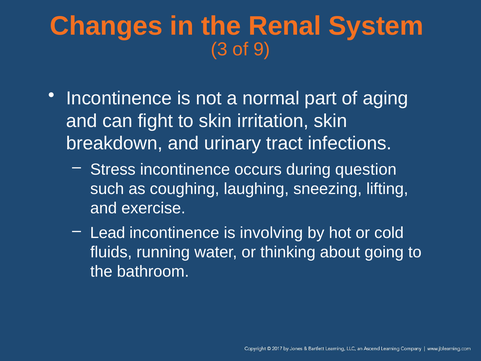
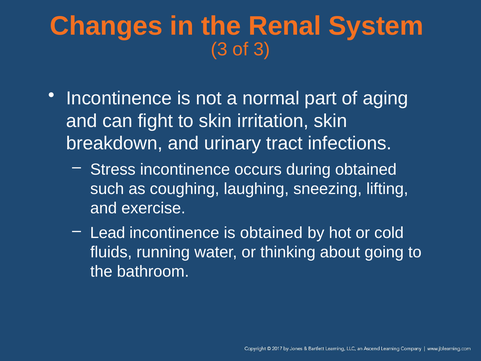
of 9: 9 -> 3
during question: question -> obtained
is involving: involving -> obtained
